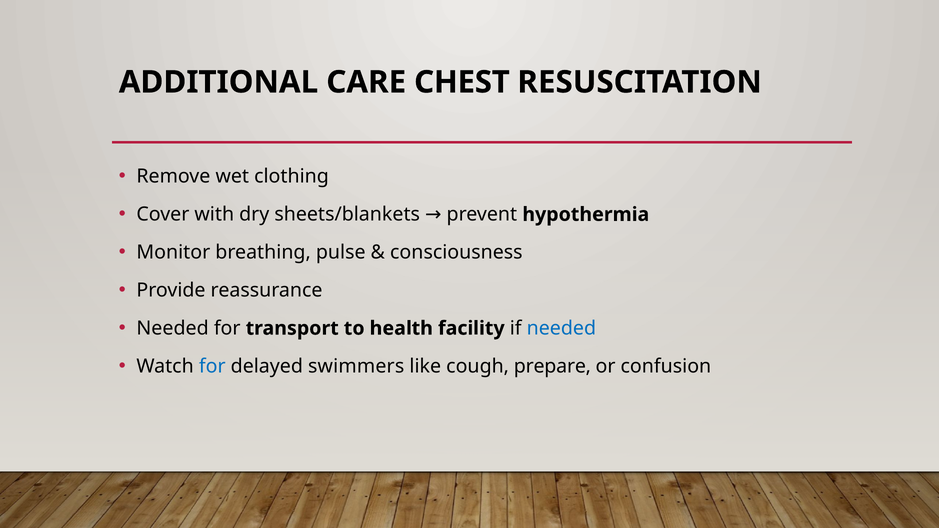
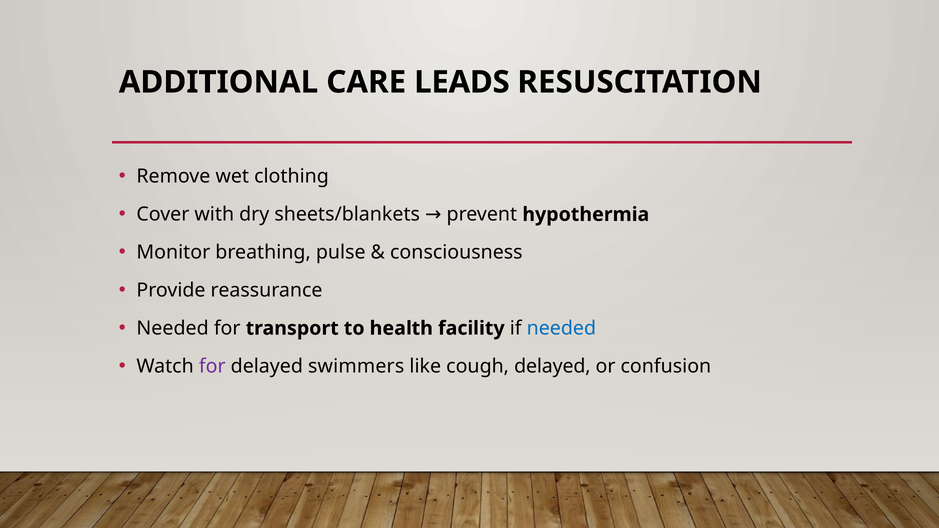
CHEST: CHEST -> LEADS
for at (212, 366) colour: blue -> purple
cough prepare: prepare -> delayed
